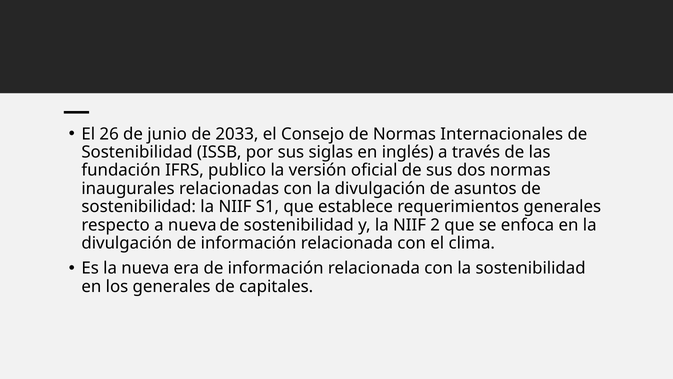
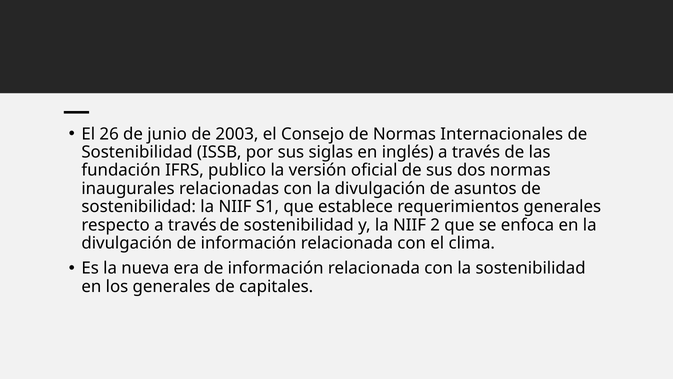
2033: 2033 -> 2003
respecto a nueva: nueva -> través
